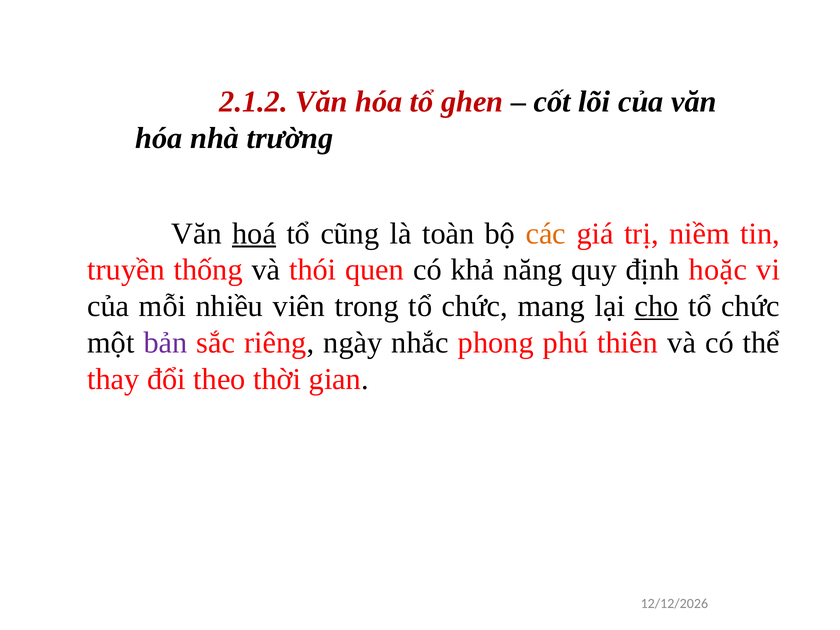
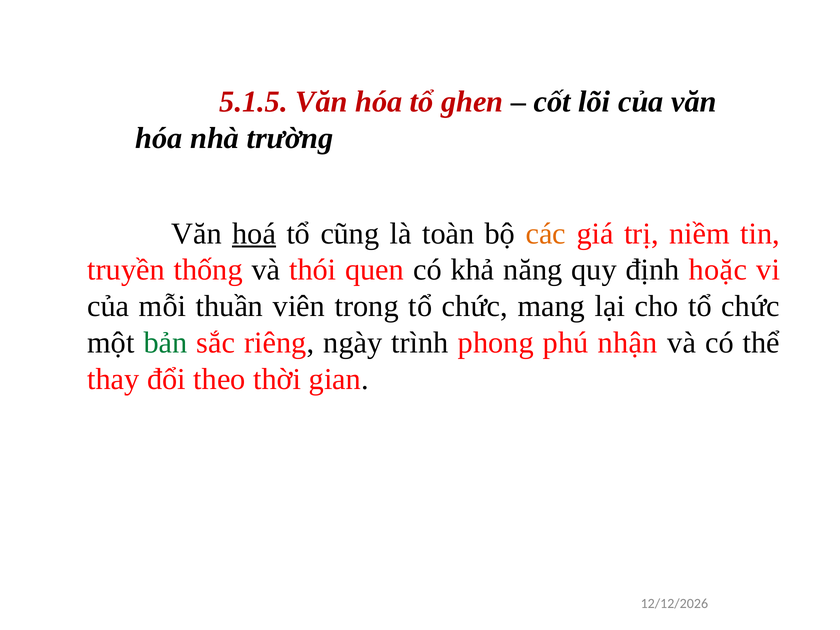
2.1.2: 2.1.2 -> 5.1.5
nhiều: nhiều -> thuần
cho underline: present -> none
bản colour: purple -> green
nhắc: nhắc -> trình
thiên: thiên -> nhận
